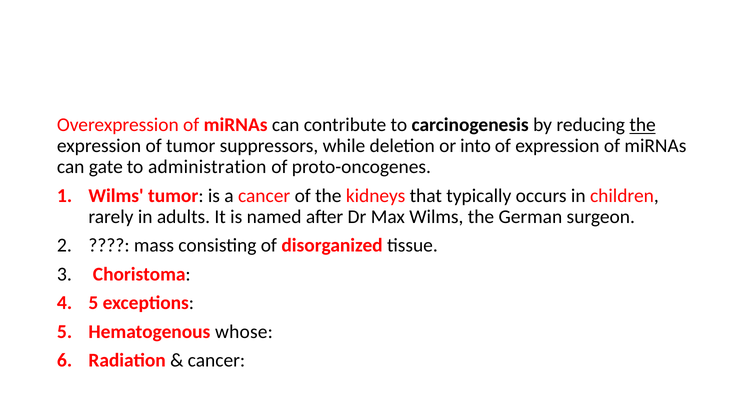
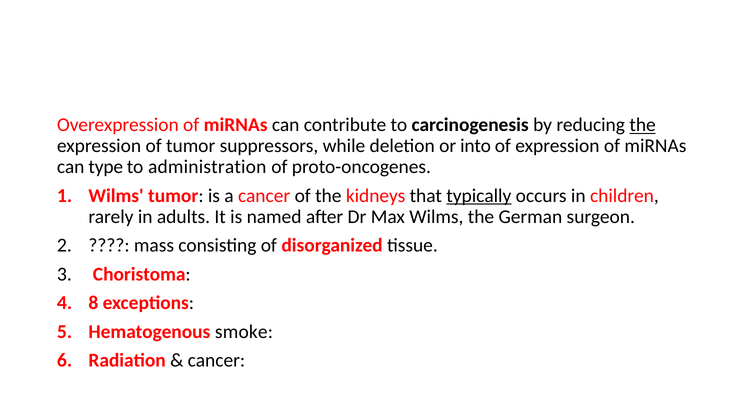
gate: gate -> type
typically underline: none -> present
4 5: 5 -> 8
whose: whose -> smoke
